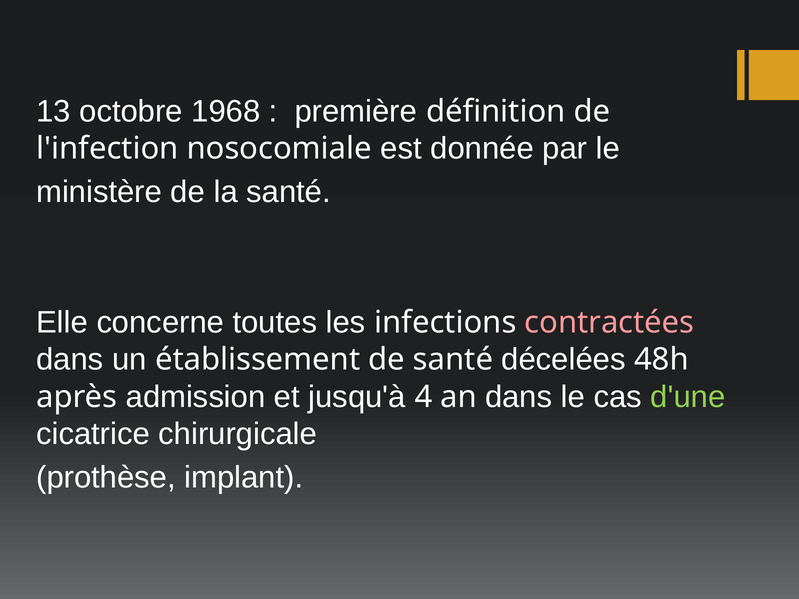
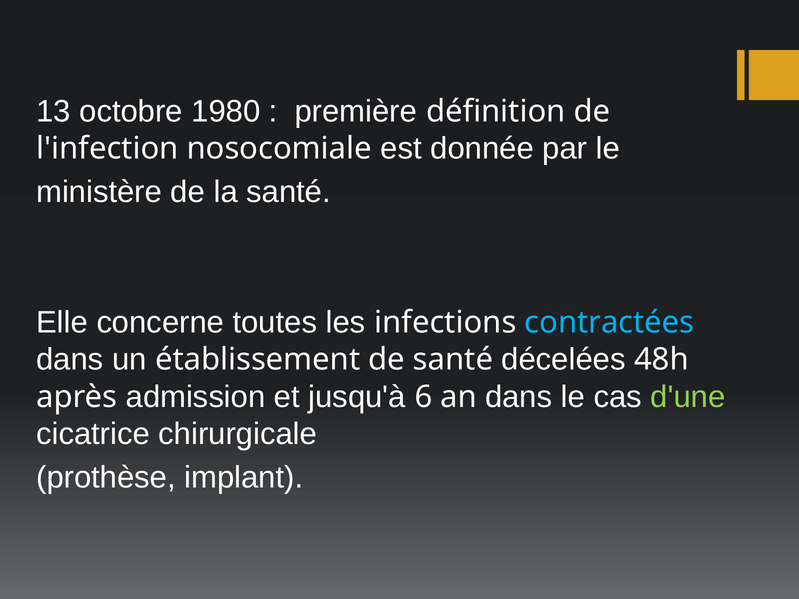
1968: 1968 -> 1980
contractées colour: pink -> light blue
4: 4 -> 6
